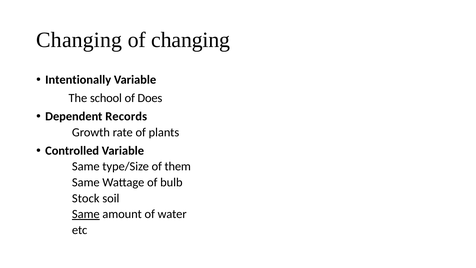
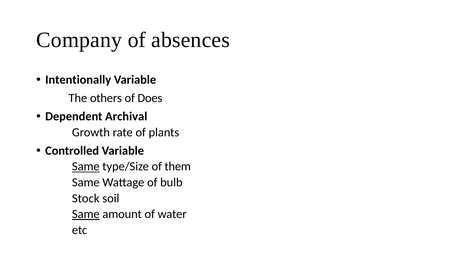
Changing at (79, 40): Changing -> Company
of changing: changing -> absences
school: school -> others
Records: Records -> Archival
Same at (86, 166) underline: none -> present
